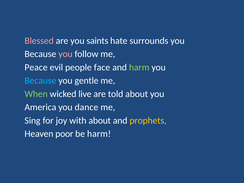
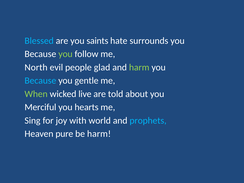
Blessed colour: pink -> light blue
you at (65, 54) colour: pink -> light green
Peace: Peace -> North
face: face -> glad
America: America -> Merciful
dance: dance -> hearts
with about: about -> world
prophets colour: yellow -> light blue
poor: poor -> pure
